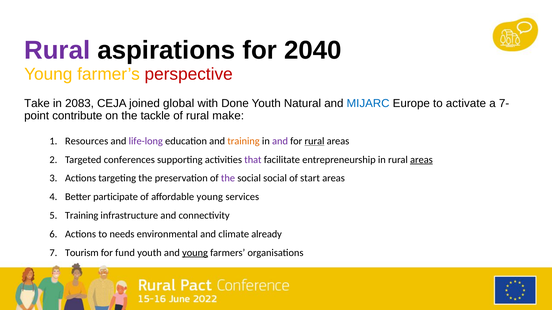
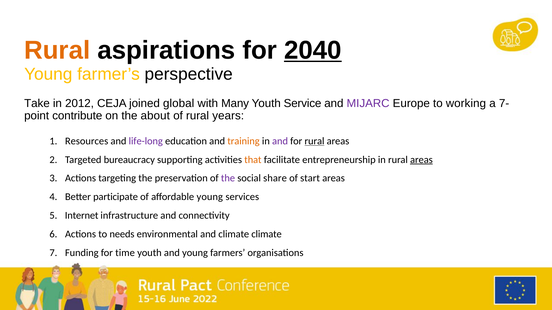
Rural at (57, 50) colour: purple -> orange
2040 underline: none -> present
perspective colour: red -> black
2083: 2083 -> 2012
Done: Done -> Many
Natural: Natural -> Service
MIJARC colour: blue -> purple
activate: activate -> working
tackle: tackle -> about
make: make -> years
conferences: conferences -> bureaucracy
that colour: purple -> orange
social social: social -> share
Training at (82, 216): Training -> Internet
climate already: already -> climate
Tourism: Tourism -> Funding
fund: fund -> time
young at (195, 253) underline: present -> none
